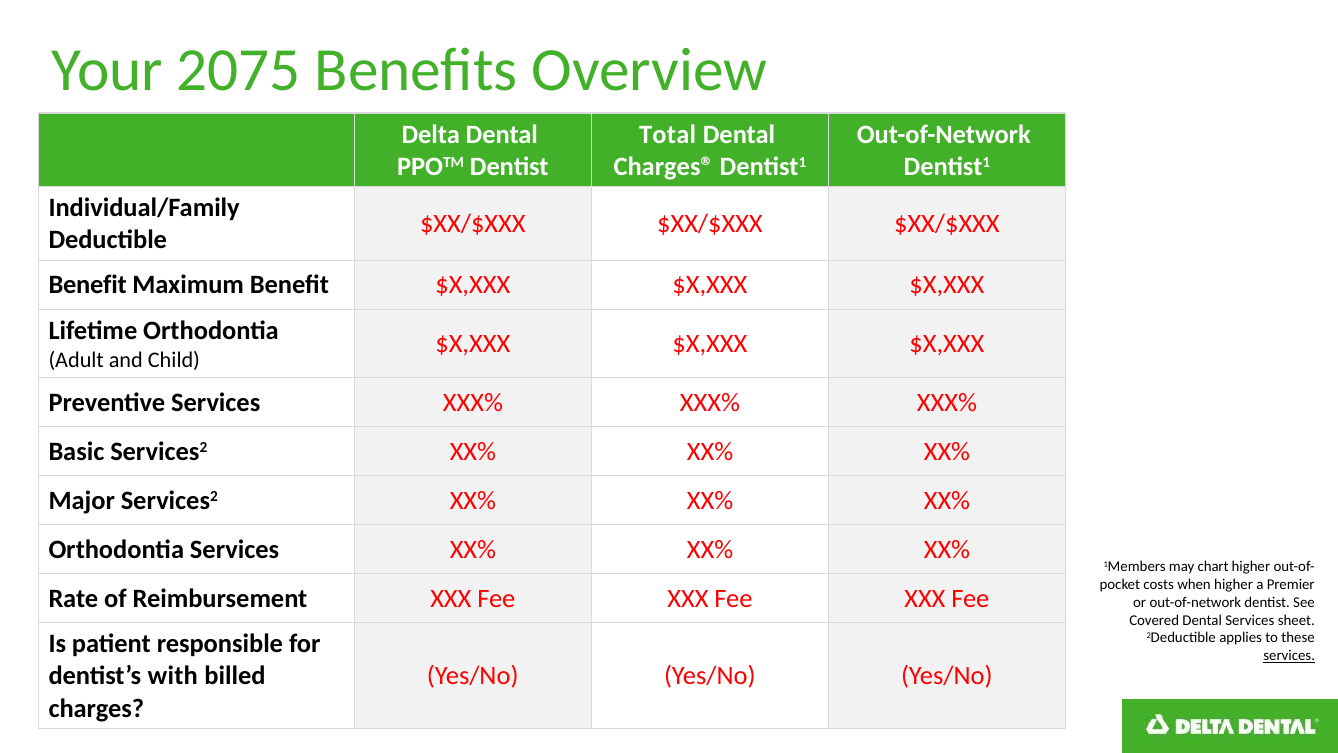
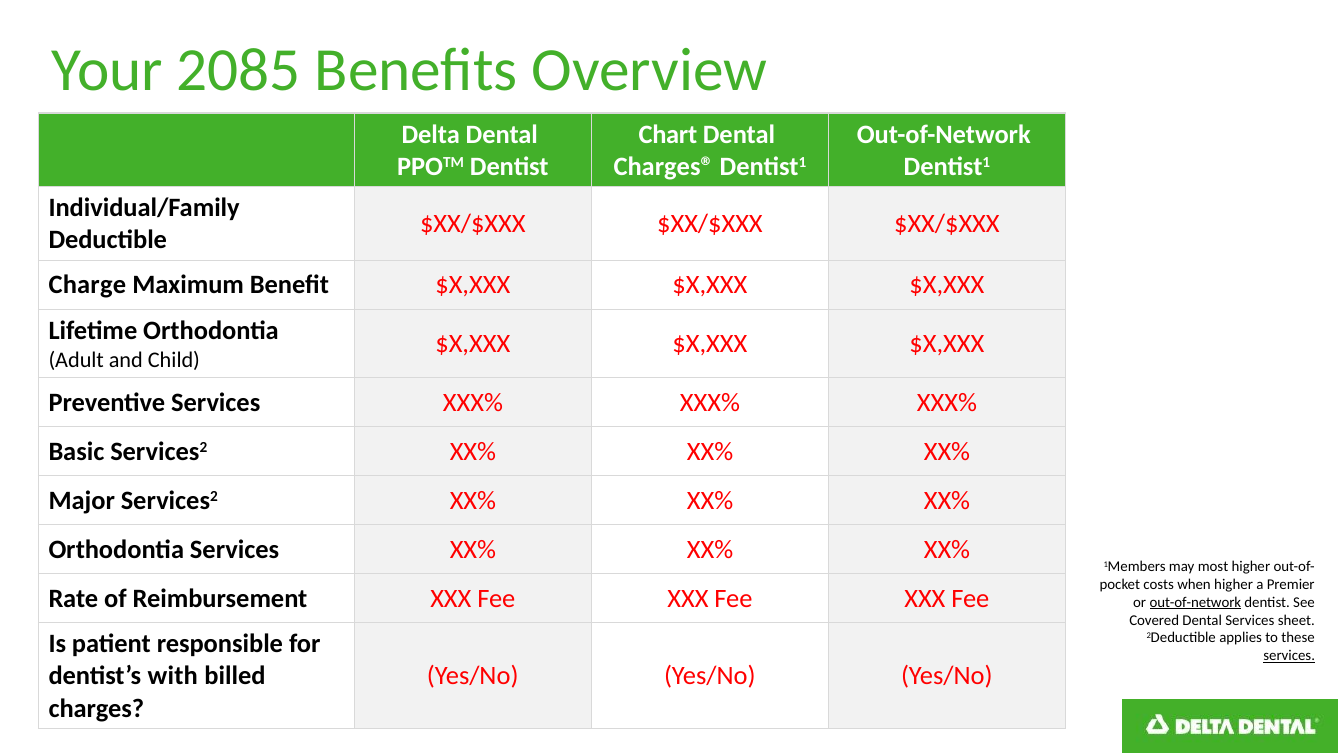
2075: 2075 -> 2085
Total: Total -> Chart
Benefit at (88, 285): Benefit -> Charge
chart: chart -> most
out-of-network at (1195, 602) underline: none -> present
